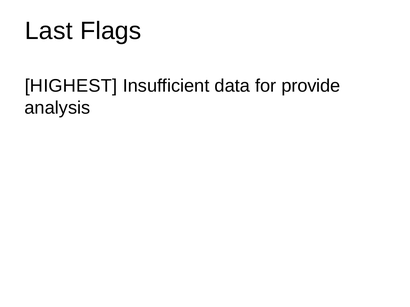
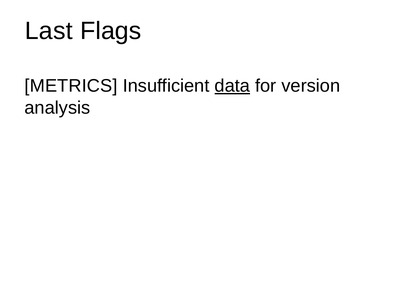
HIGHEST: HIGHEST -> METRICS
data underline: none -> present
provide: provide -> version
